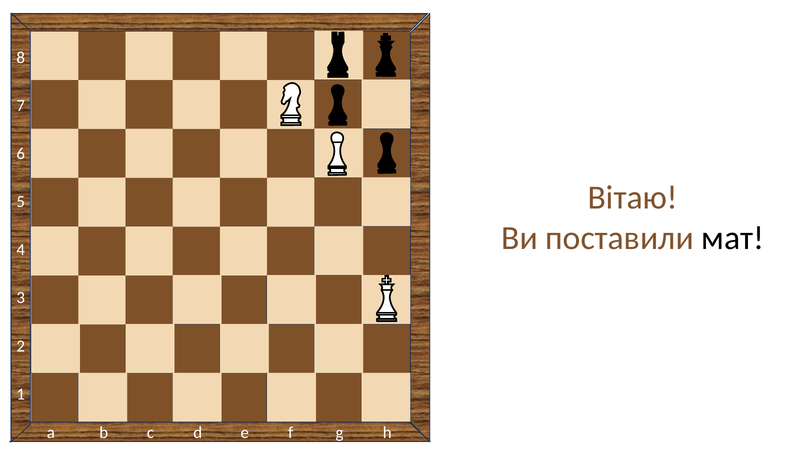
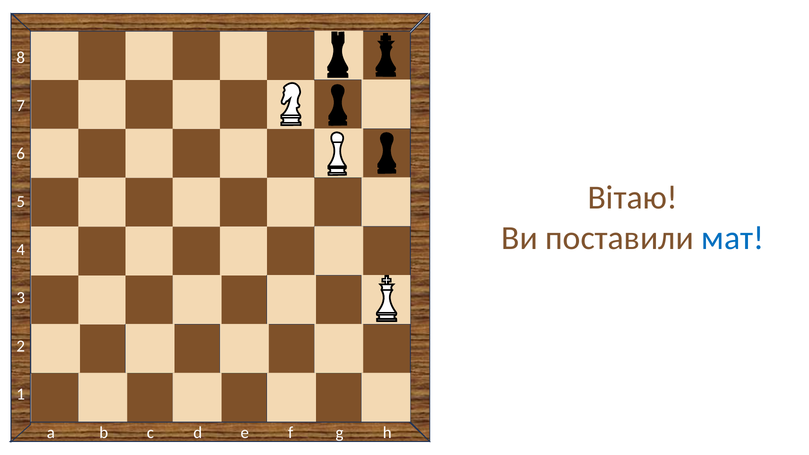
мат colour: black -> blue
